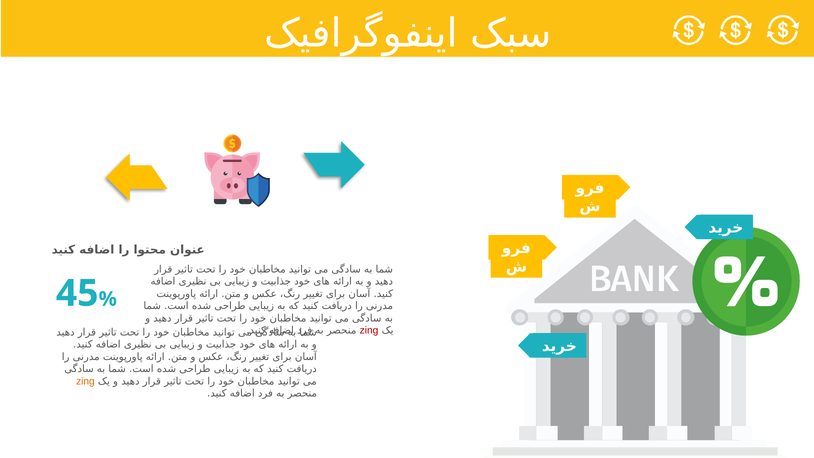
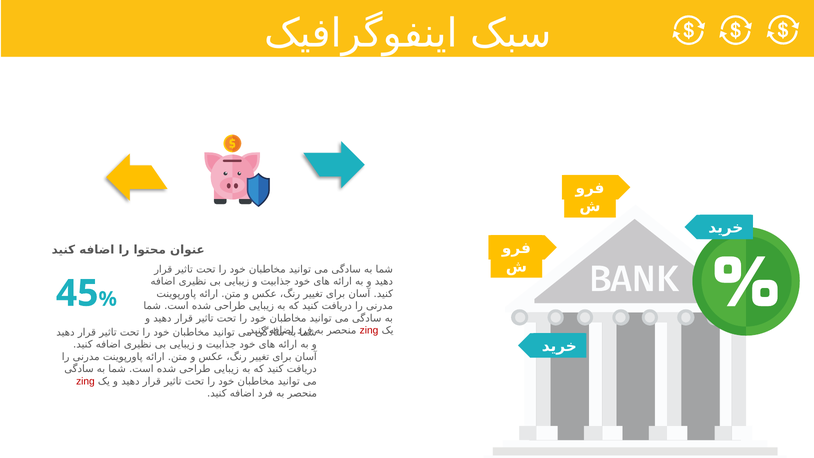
zing at (85, 381) colour: orange -> red
